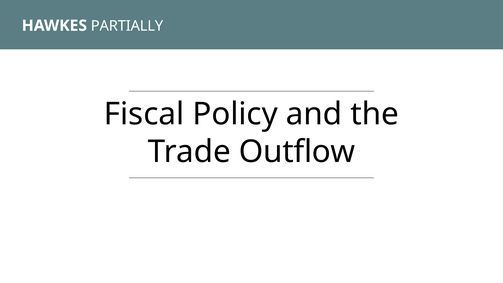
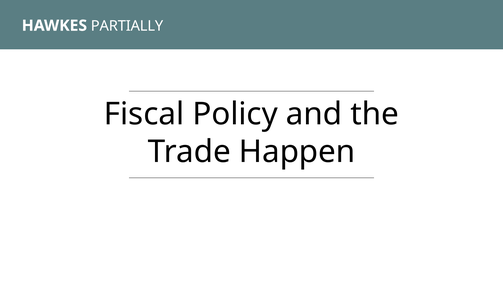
Outflow: Outflow -> Happen
